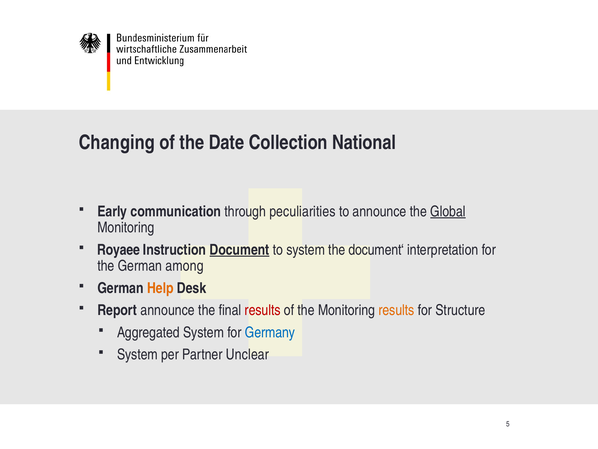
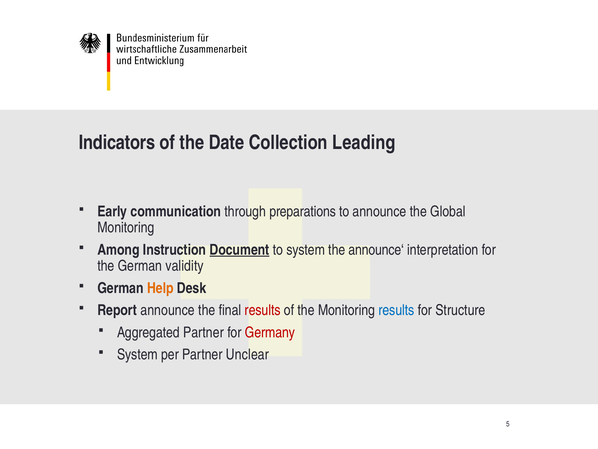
Changing: Changing -> Indicators
National: National -> Leading
peculiarities: peculiarities -> preparations
Global underline: present -> none
Royaee: Royaee -> Among
document‘: document‘ -> announce‘
among: among -> validity
results at (396, 310) colour: orange -> blue
Aggregated System: System -> Partner
Germany colour: blue -> red
